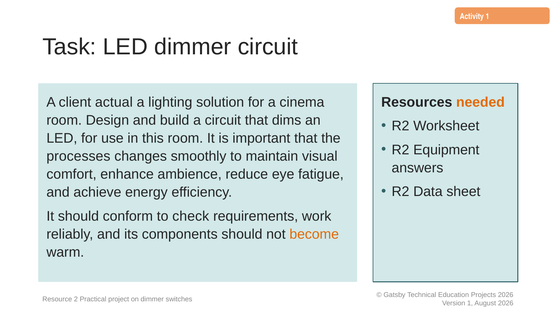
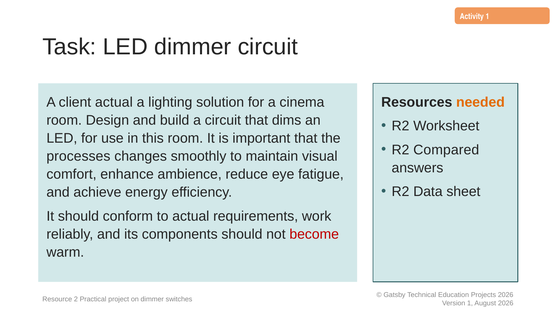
Equipment: Equipment -> Compared
to check: check -> actual
become colour: orange -> red
